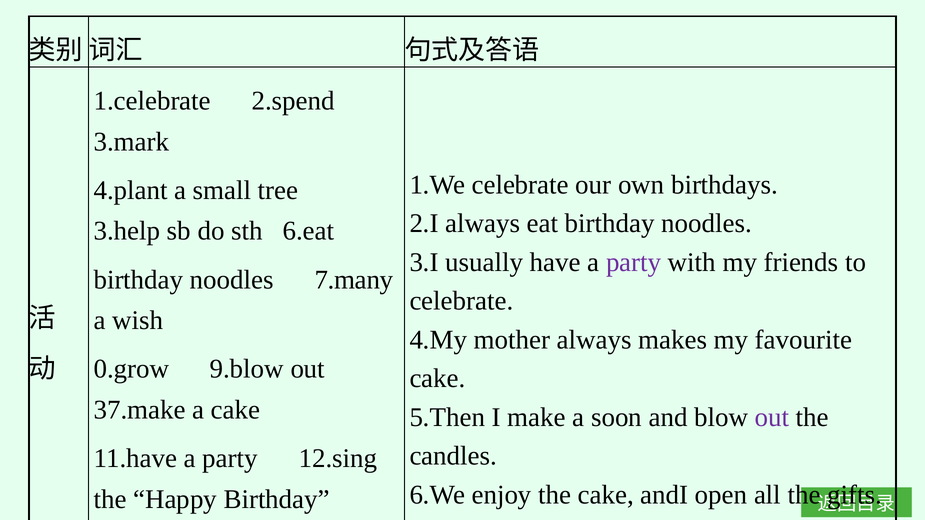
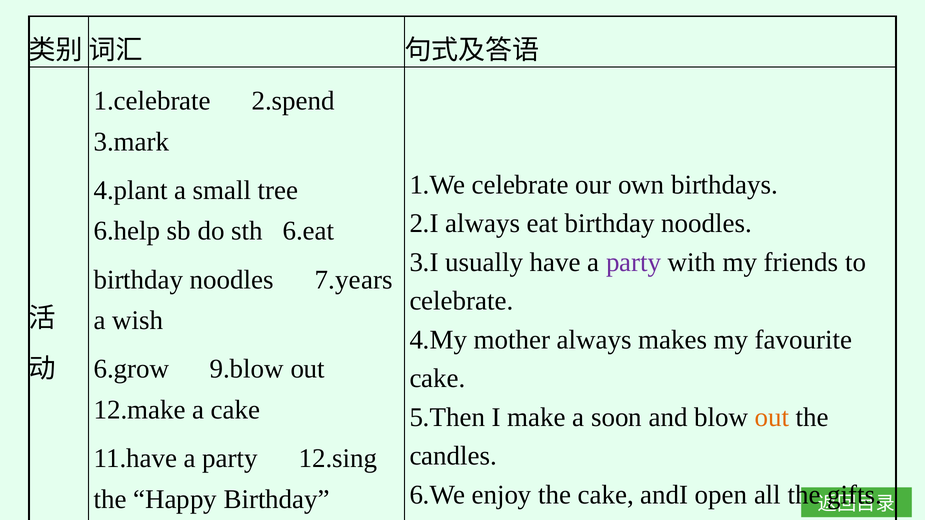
3.help: 3.help -> 6.help
7.many: 7.many -> 7.years
0.grow: 0.grow -> 6.grow
37.make: 37.make -> 12.make
out at (772, 418) colour: purple -> orange
